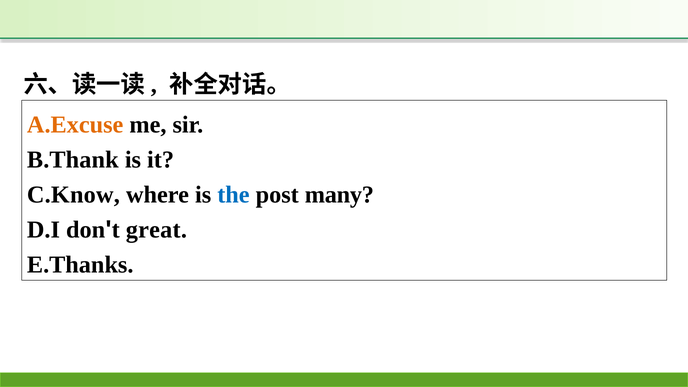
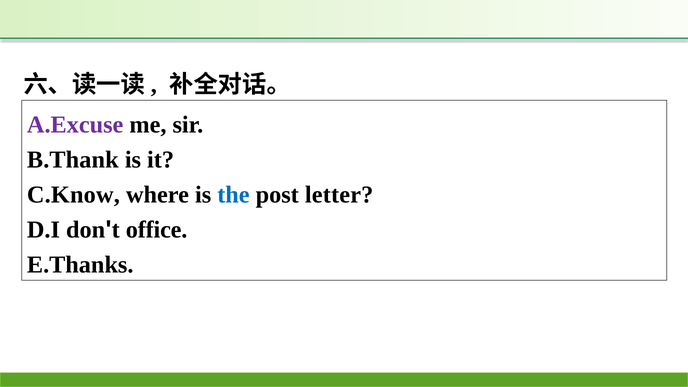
A.Excuse colour: orange -> purple
many: many -> letter
great: great -> office
